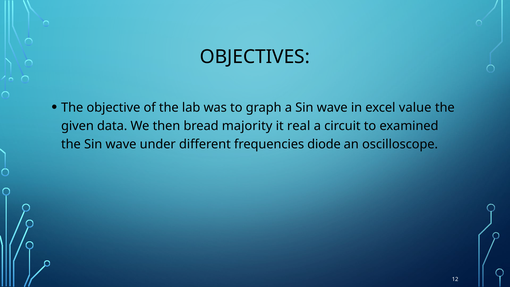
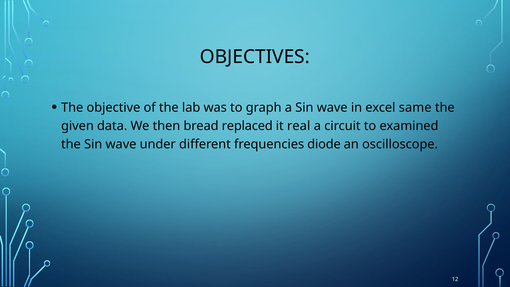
value: value -> same
majority: majority -> replaced
